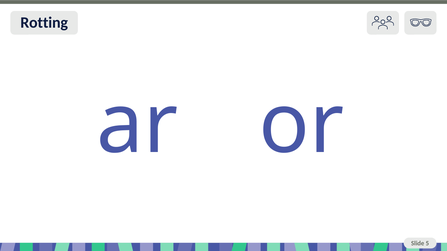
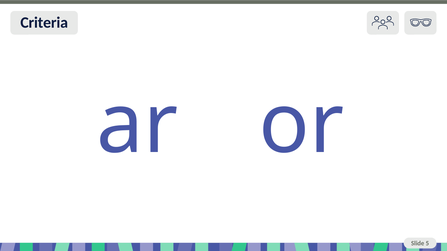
Rotting: Rotting -> Criteria
